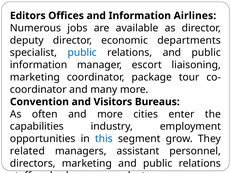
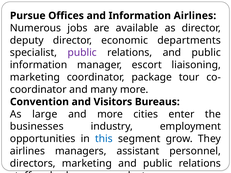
Editors: Editors -> Pursue
public at (82, 53) colour: blue -> purple
often: often -> large
capabilities: capabilities -> businesses
related at (27, 151): related -> airlines
